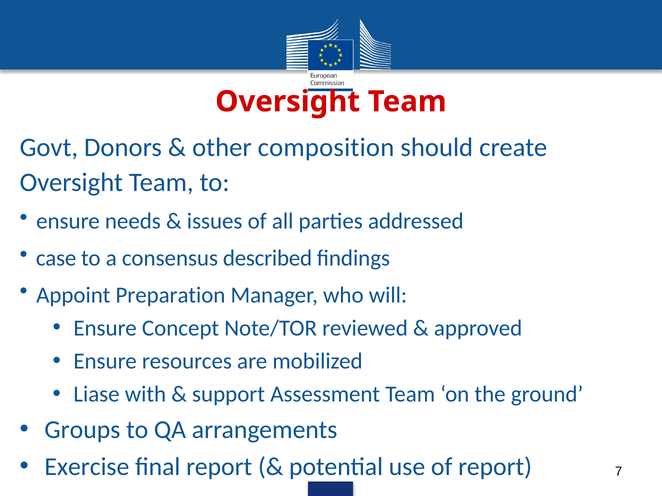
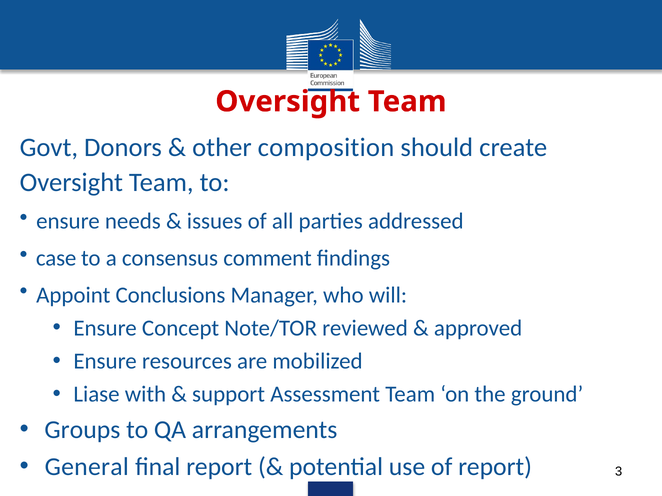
described: described -> comment
Preparation: Preparation -> Conclusions
Exercise: Exercise -> General
7: 7 -> 3
